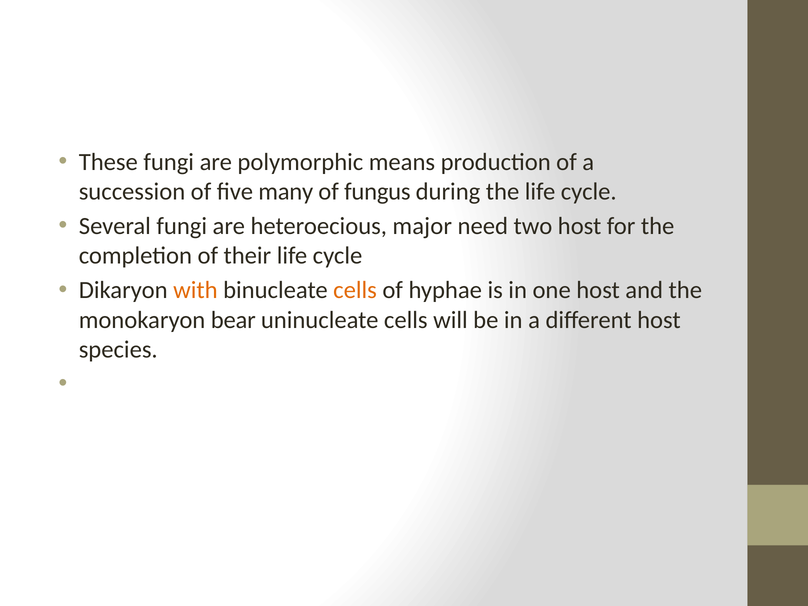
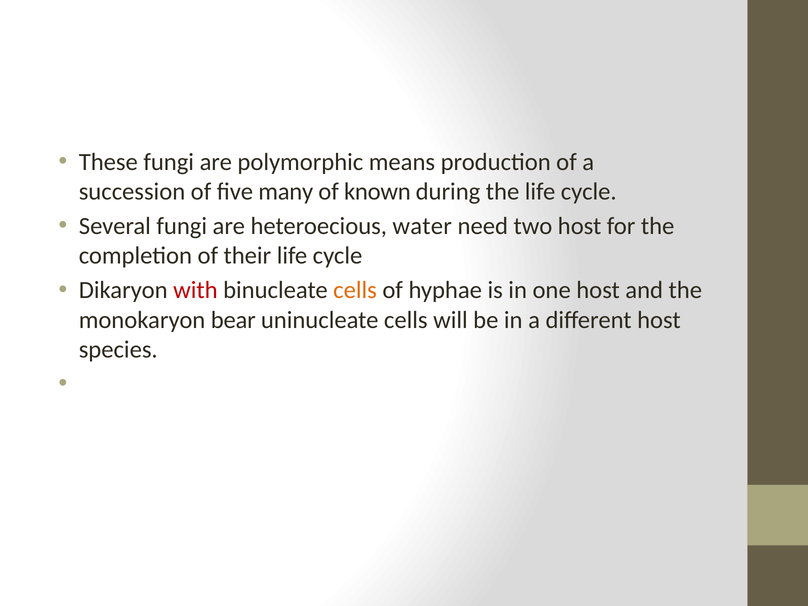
fungus: fungus -> known
major: major -> water
with colour: orange -> red
